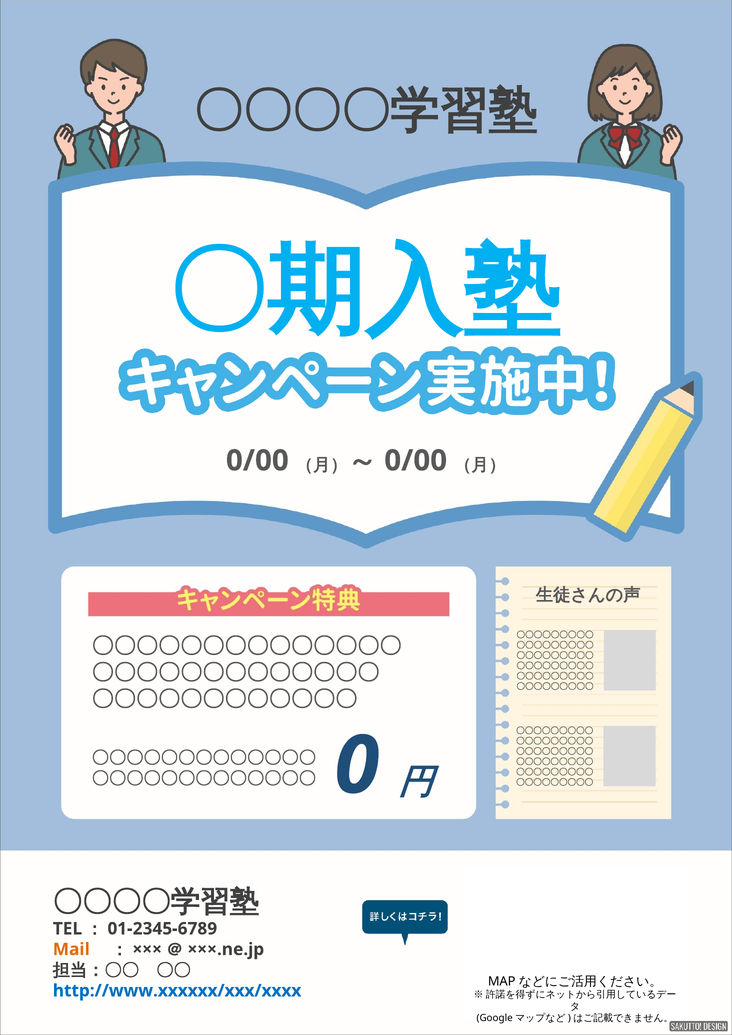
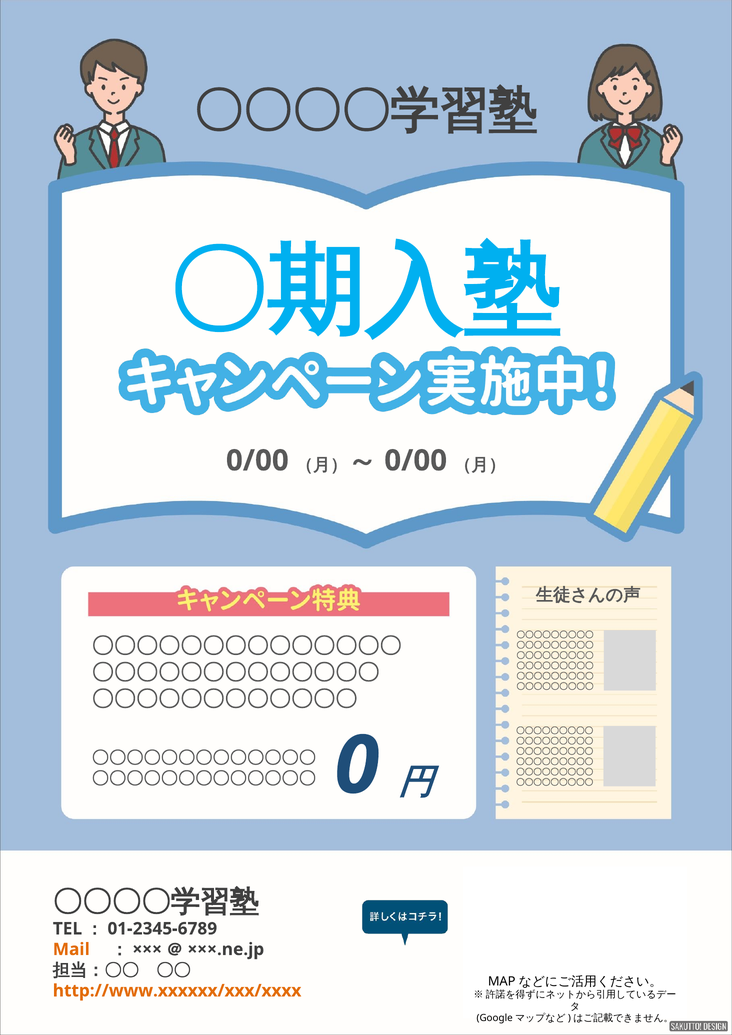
http://www.xxxxxx/xxx/xxxx colour: blue -> orange
